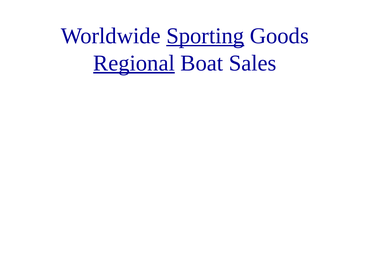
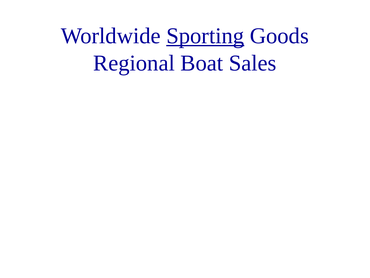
Regional underline: present -> none
